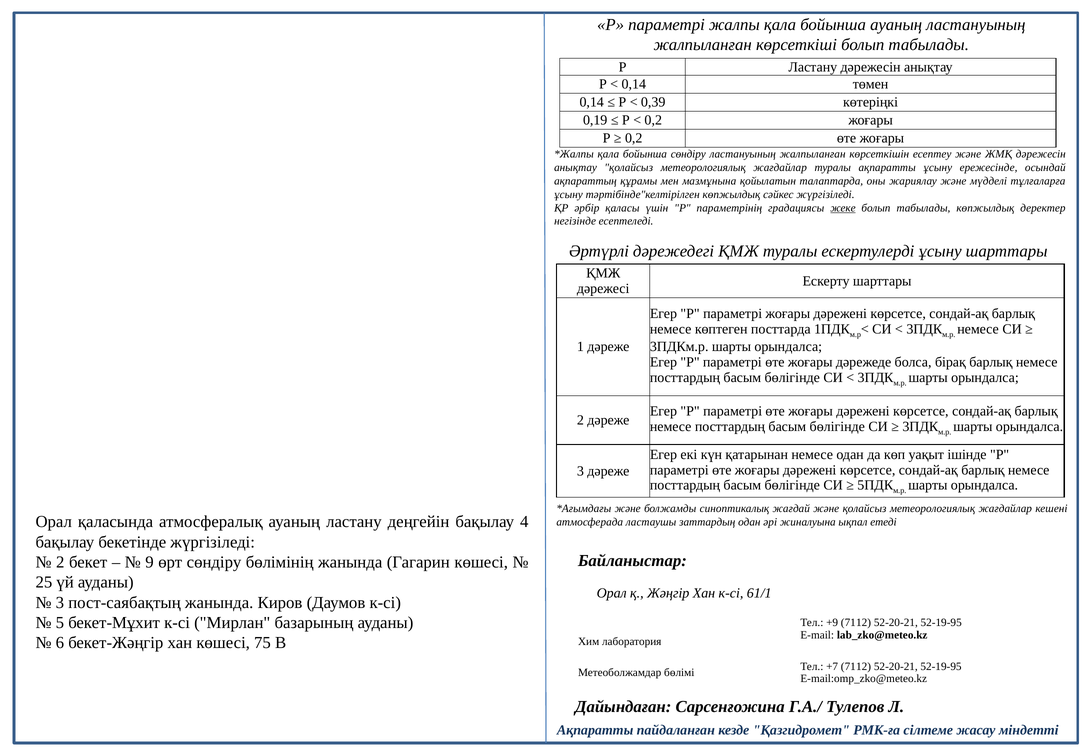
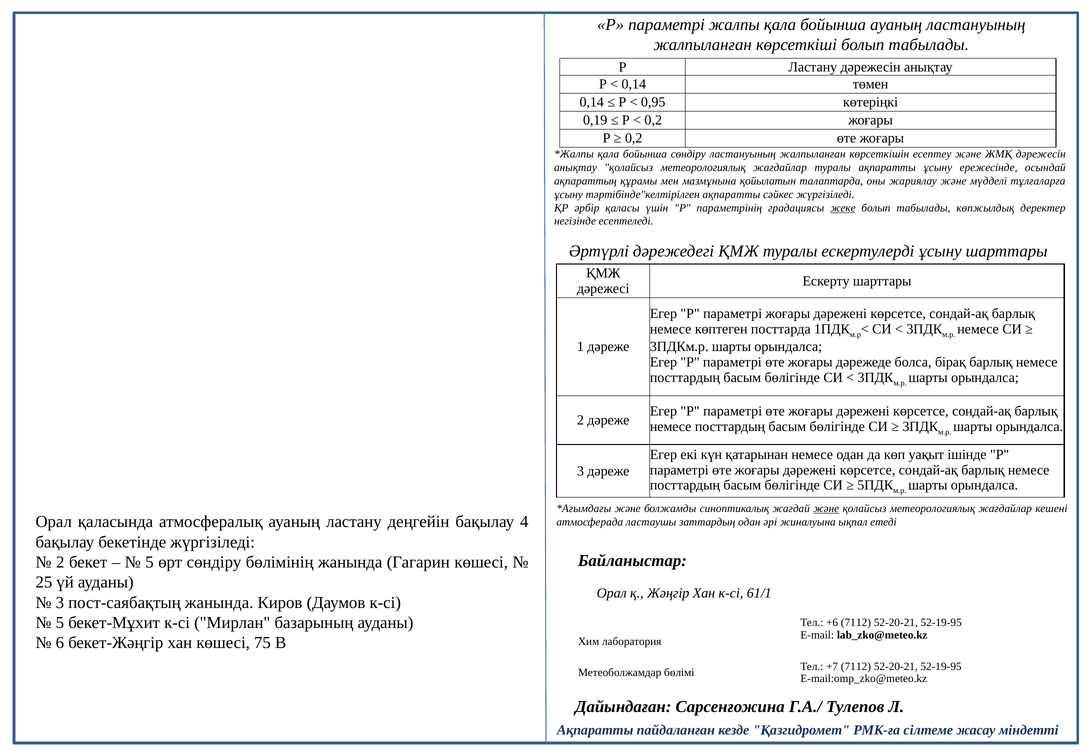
0,39: 0,39 -> 0,95
тәртібінде"келтірілген көпжылдық: көпжылдық -> ақпаратты
және at (826, 508) underline: none -> present
9 at (150, 562): 9 -> 5
+9: +9 -> +6
